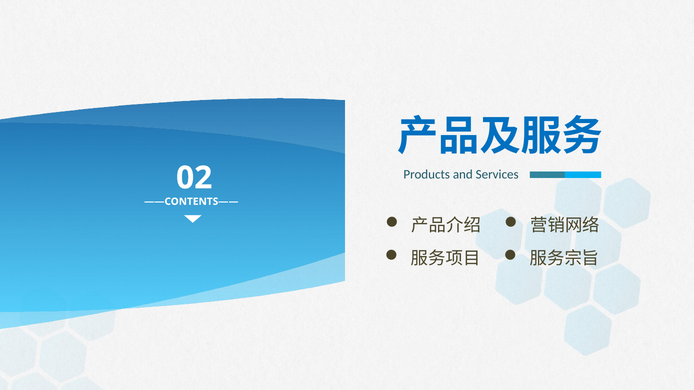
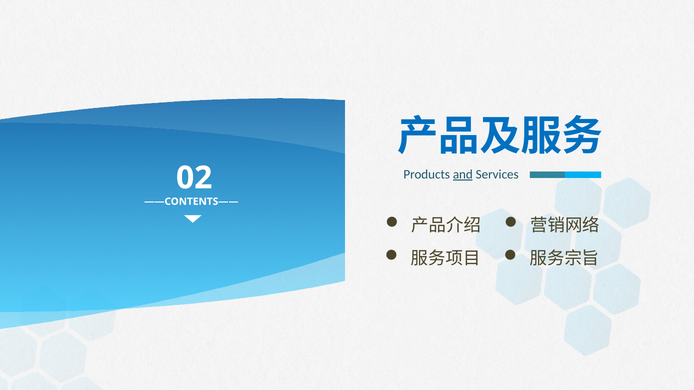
and underline: none -> present
